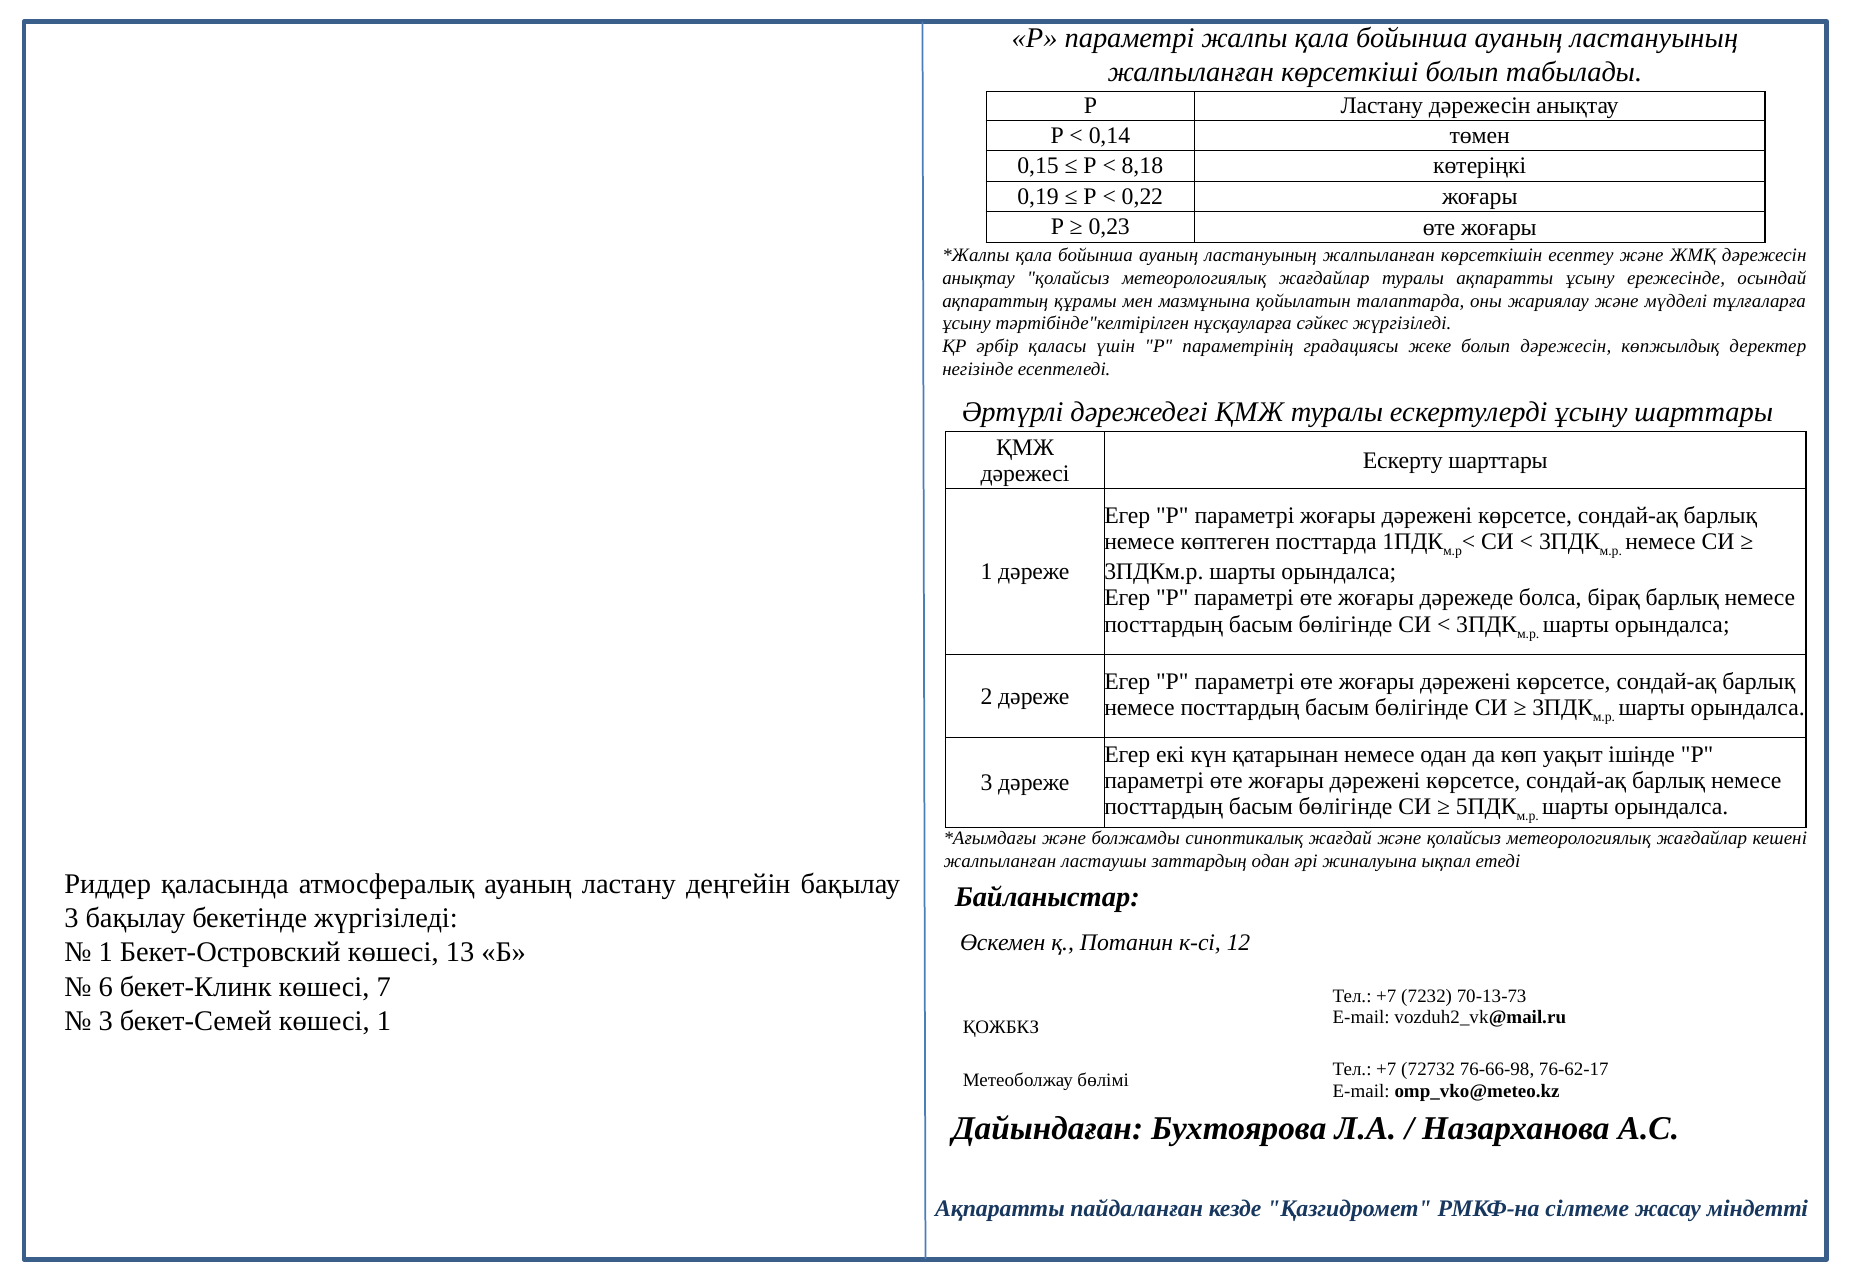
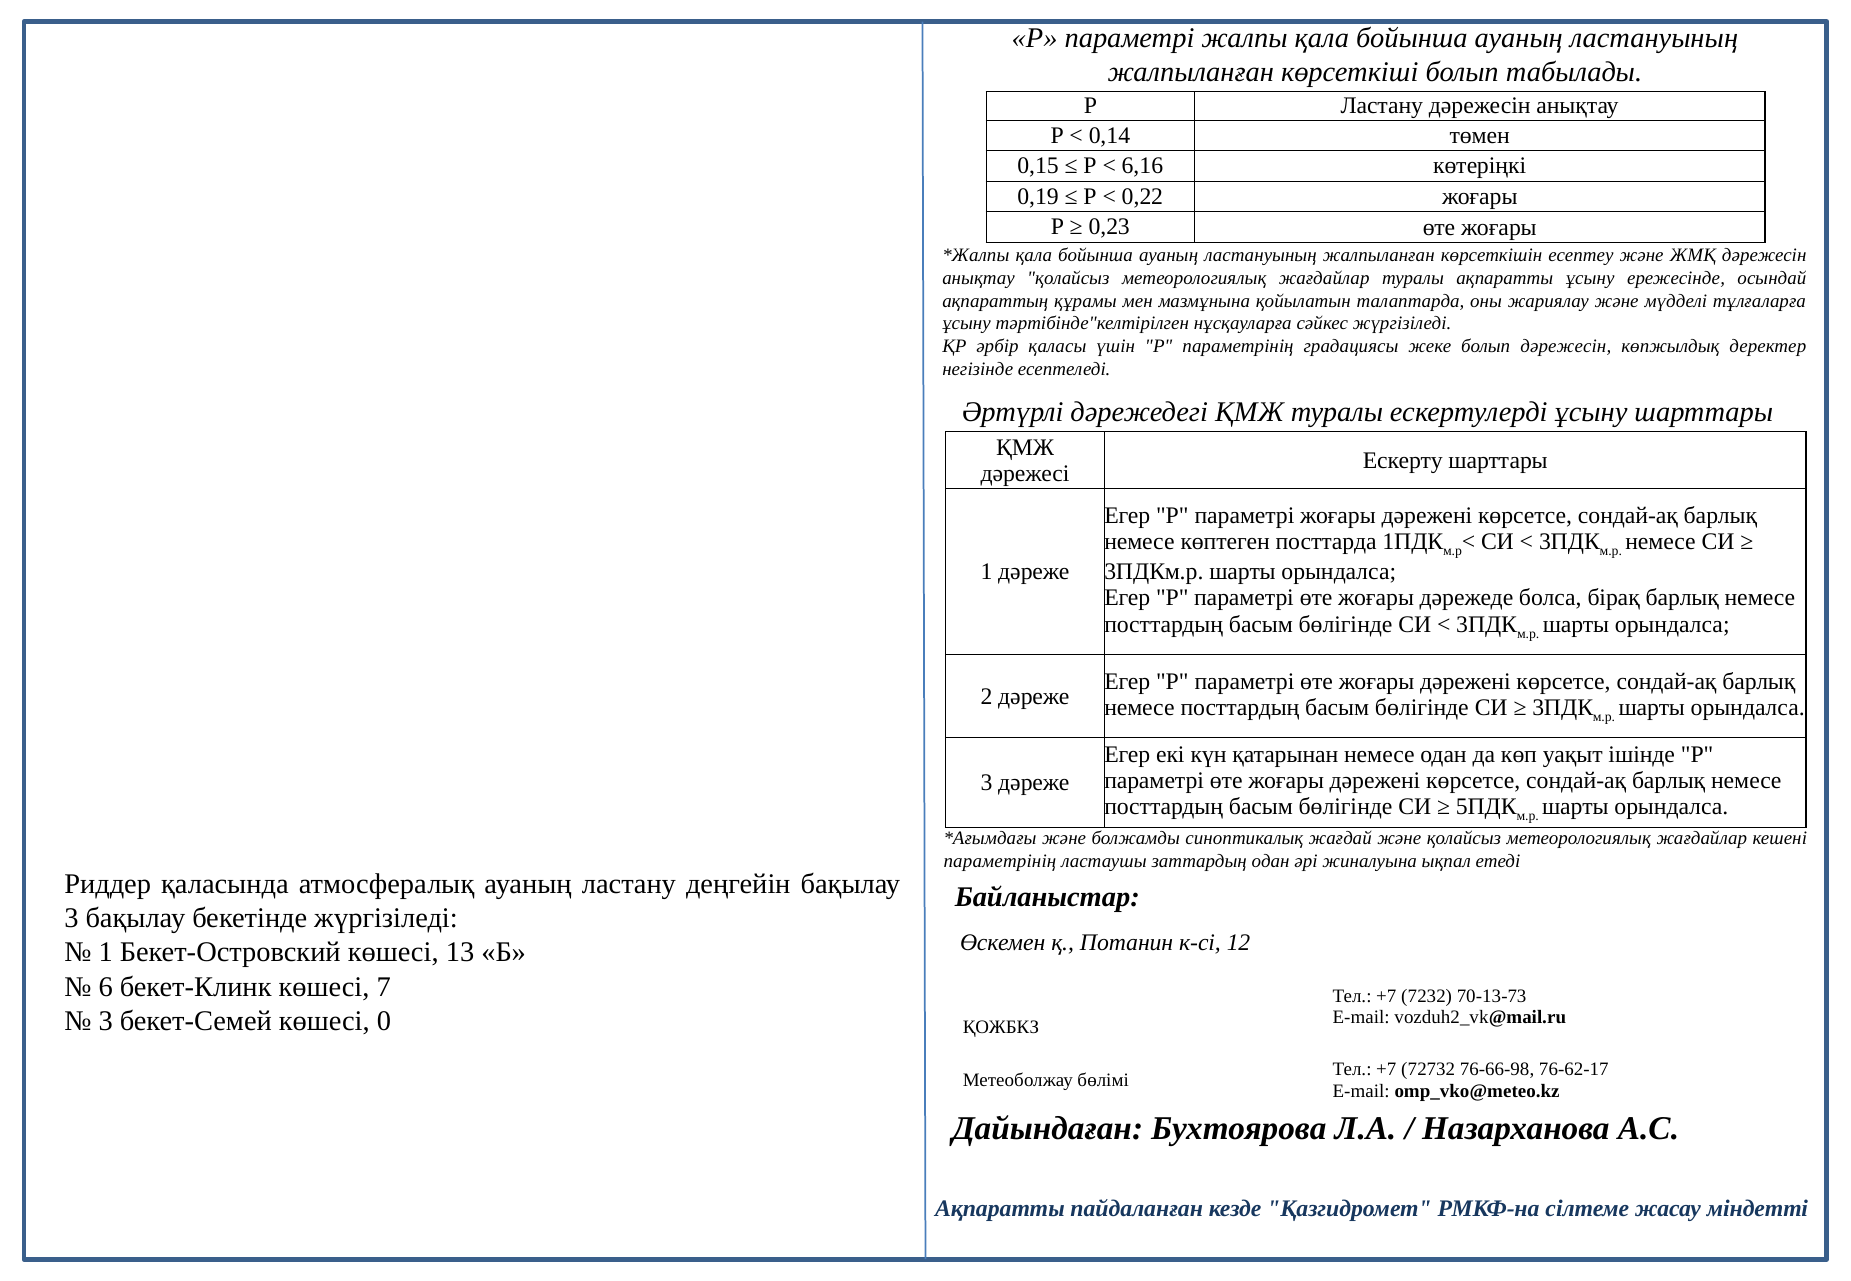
8,18: 8,18 -> 6,16
жалпыланған at (1000, 861): жалпыланған -> параметрінің
көшесі 1: 1 -> 0
